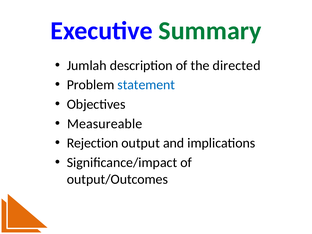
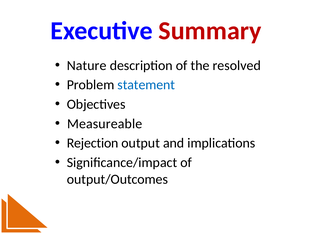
Summary colour: green -> red
Jumlah: Jumlah -> Nature
directed: directed -> resolved
